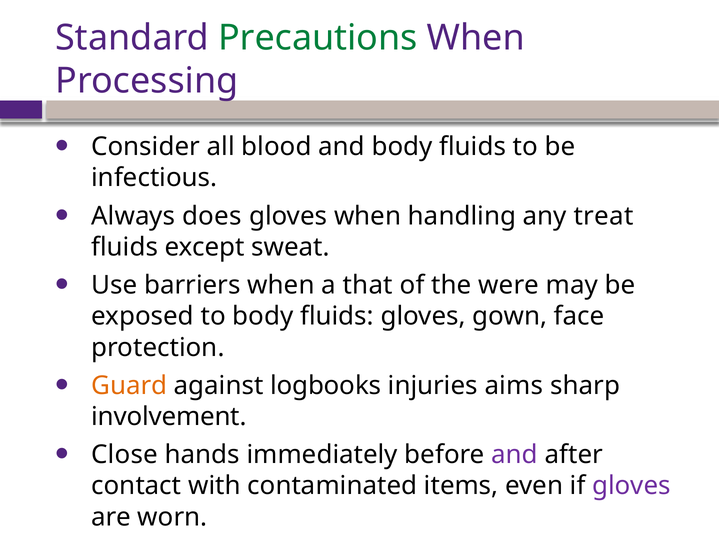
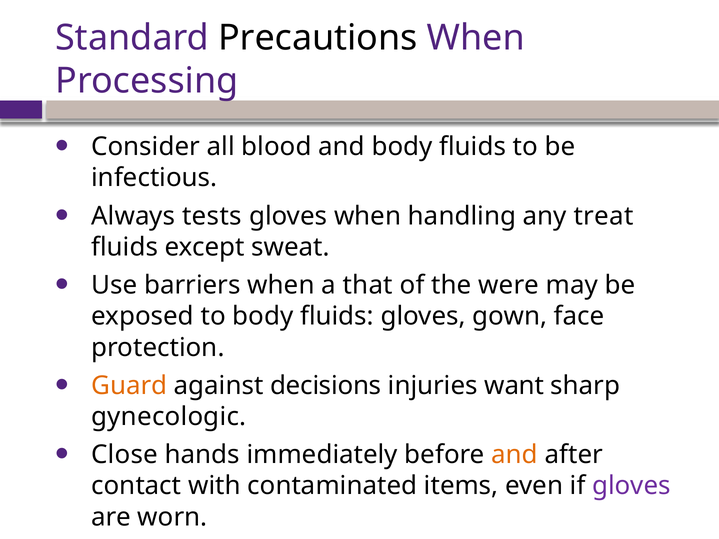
Precautions colour: green -> black
does: does -> tests
logbooks: logbooks -> decisions
aims: aims -> want
involvement: involvement -> gynecologic
and at (515, 455) colour: purple -> orange
